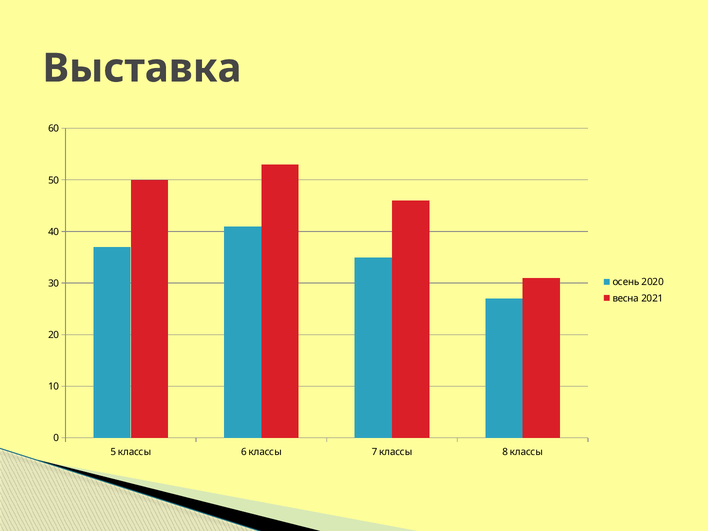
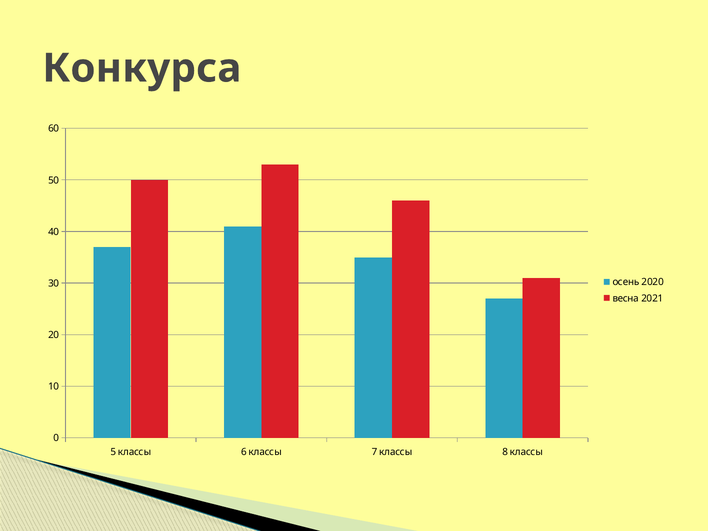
Выставка: Выставка -> Конкурса
